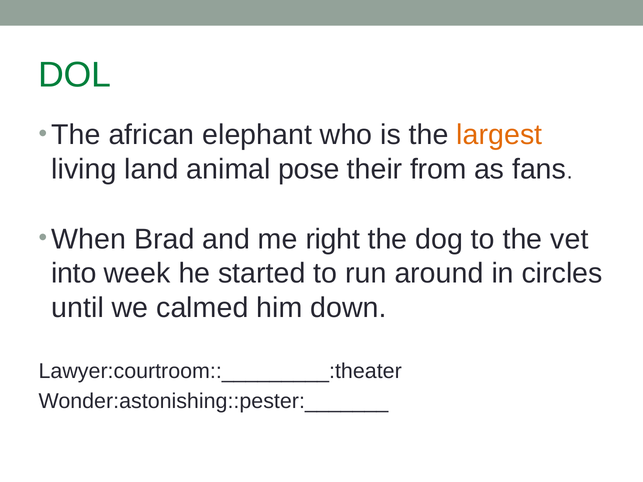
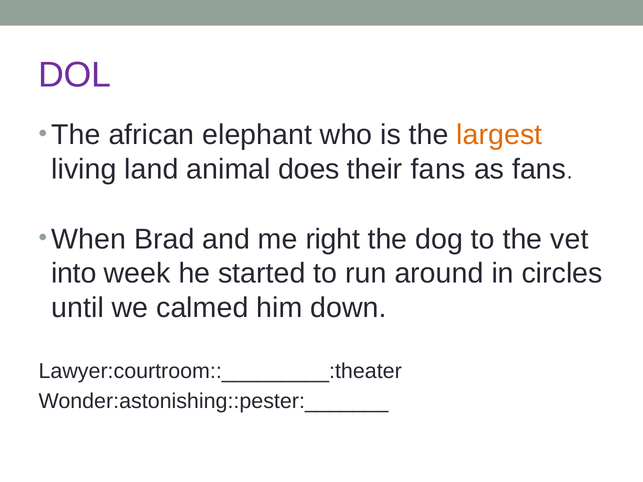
DOL colour: green -> purple
pose: pose -> does
their from: from -> fans
